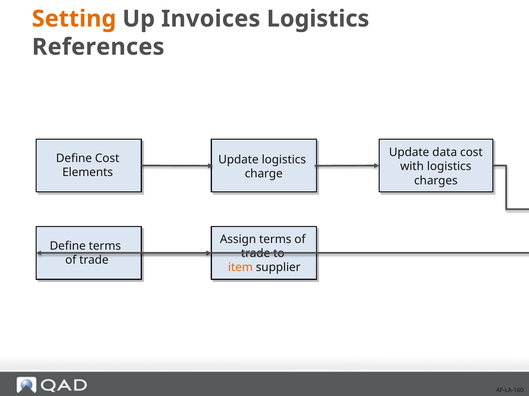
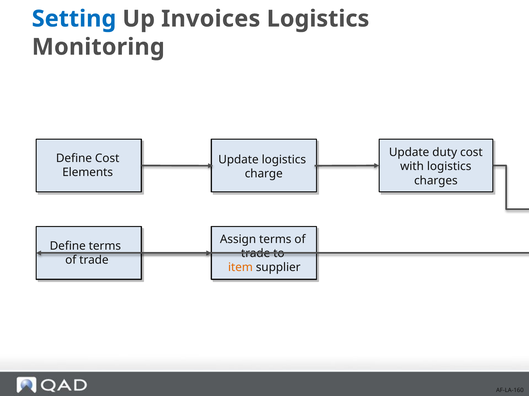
Setting colour: orange -> blue
References: References -> Monitoring
data: data -> duty
